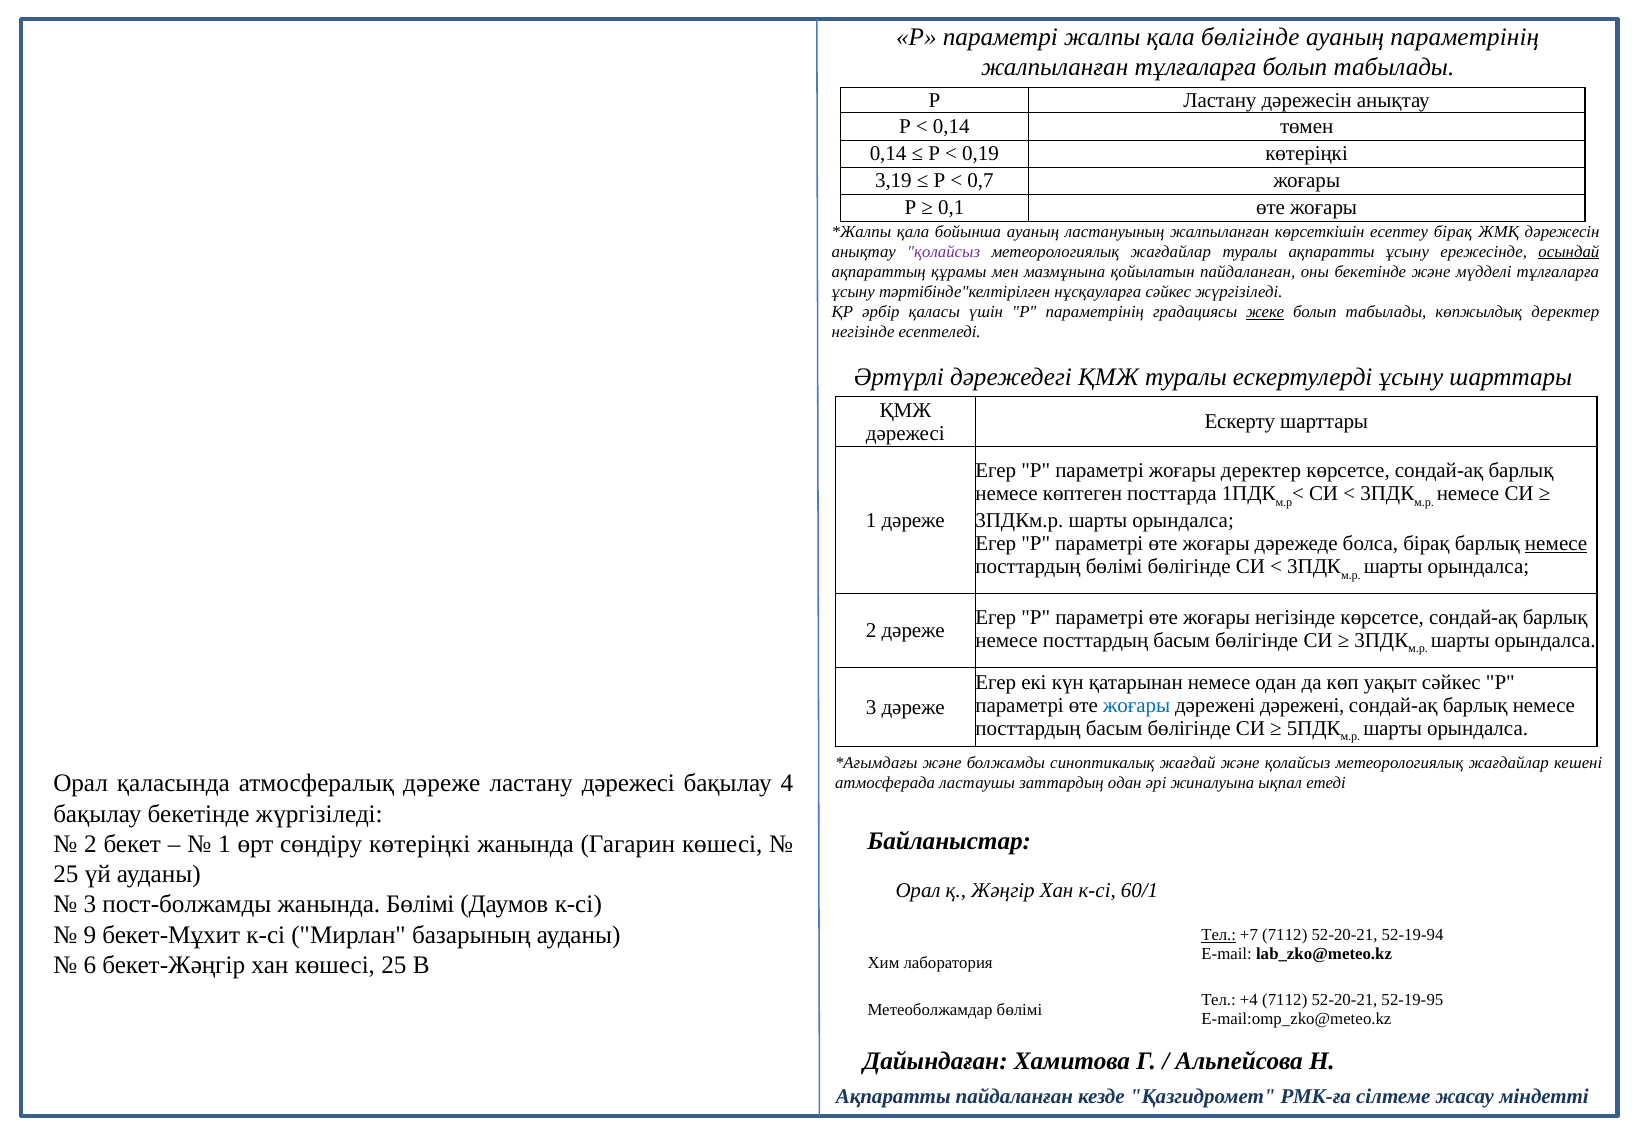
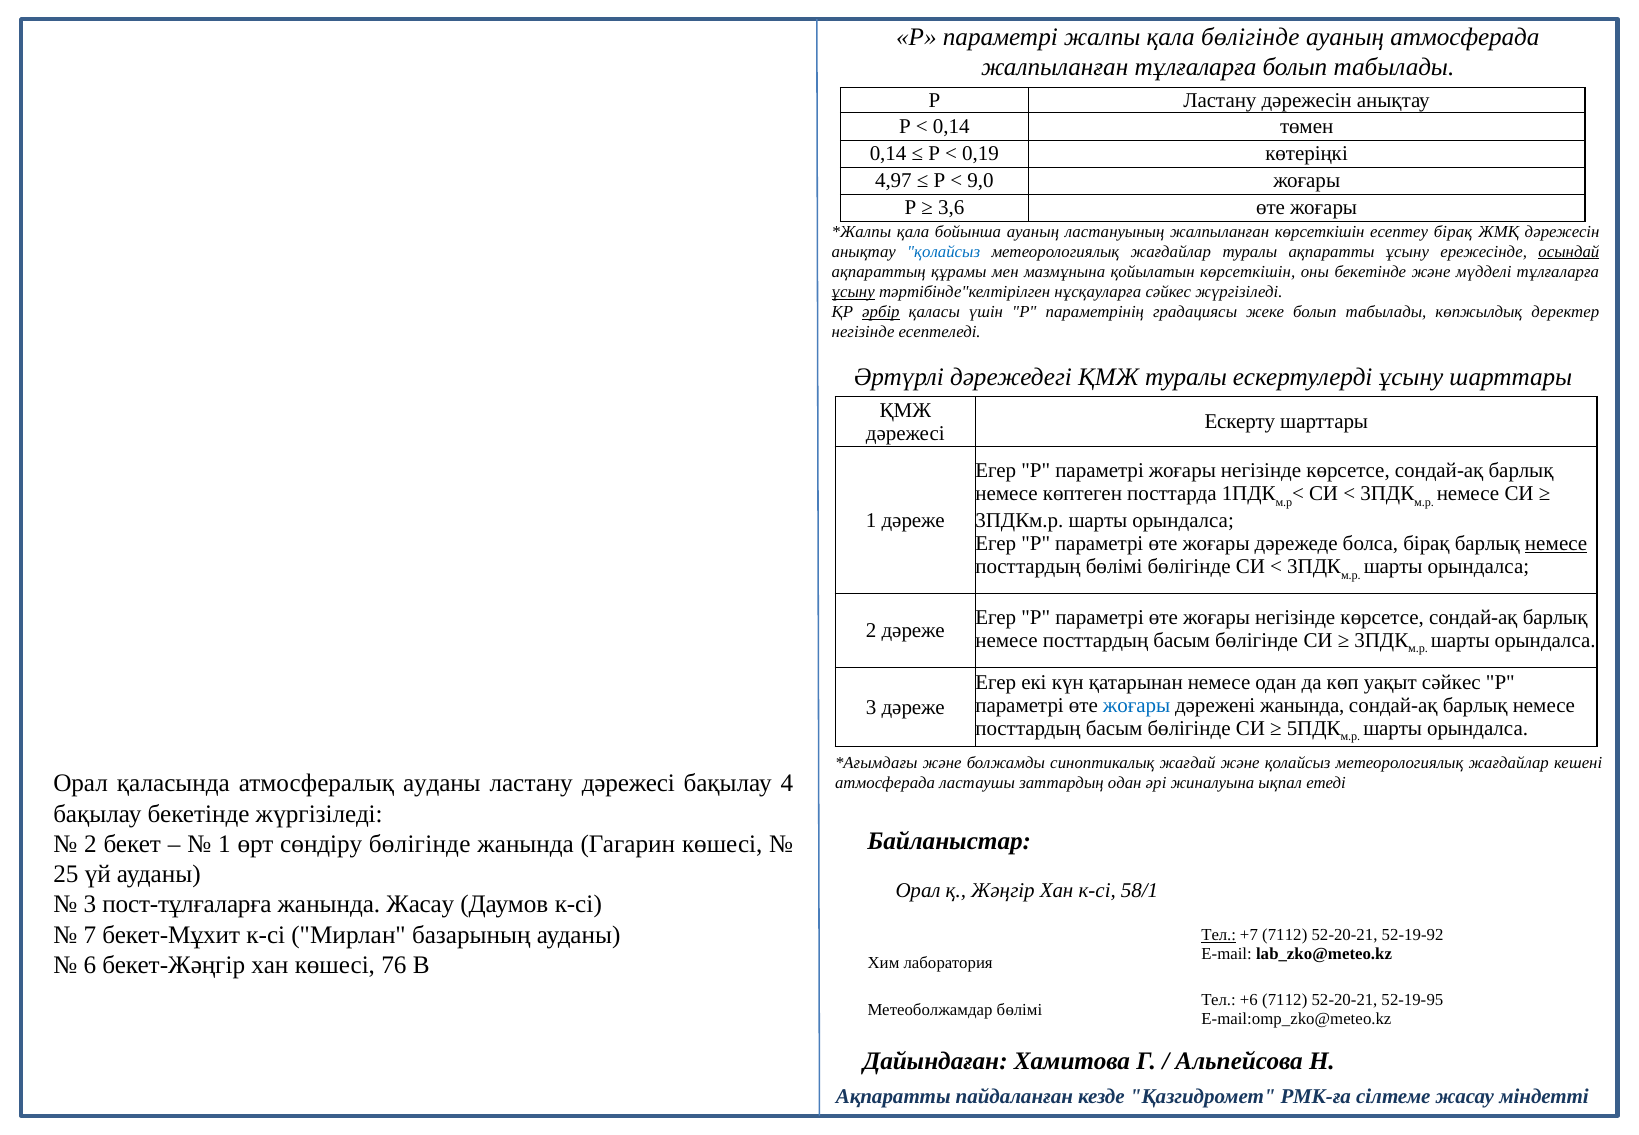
ауаның параметрінің: параметрінің -> атмосферада
3,19: 3,19 -> 4,97
0,7: 0,7 -> 9,0
0,1: 0,1 -> 3,6
қолайсыз at (944, 252) colour: purple -> blue
қойылатын пайдаланған: пайдаланған -> көрсеткішін
ұсыну at (853, 292) underline: none -> present
әрбір underline: none -> present
жеке underline: present -> none
параметрі жоғары деректер: деректер -> негізінде
дәрежені дәрежені: дәрежені -> жанында
атмосфералық дәреже: дәреже -> ауданы
сөндіру көтеріңкі: көтеріңкі -> бөлігінде
60/1: 60/1 -> 58/1
пост-болжамды: пост-болжамды -> пост-тұлғаларға
жанында Бөлімі: Бөлімі -> Жасау
9: 9 -> 7
52-19-94: 52-19-94 -> 52-19-92
көшесі 25: 25 -> 76
+4: +4 -> +6
